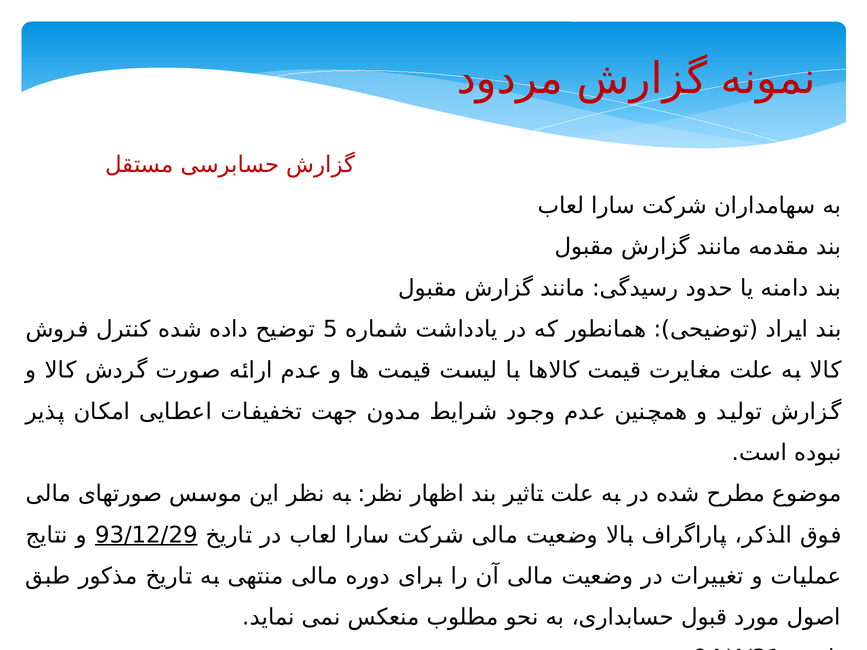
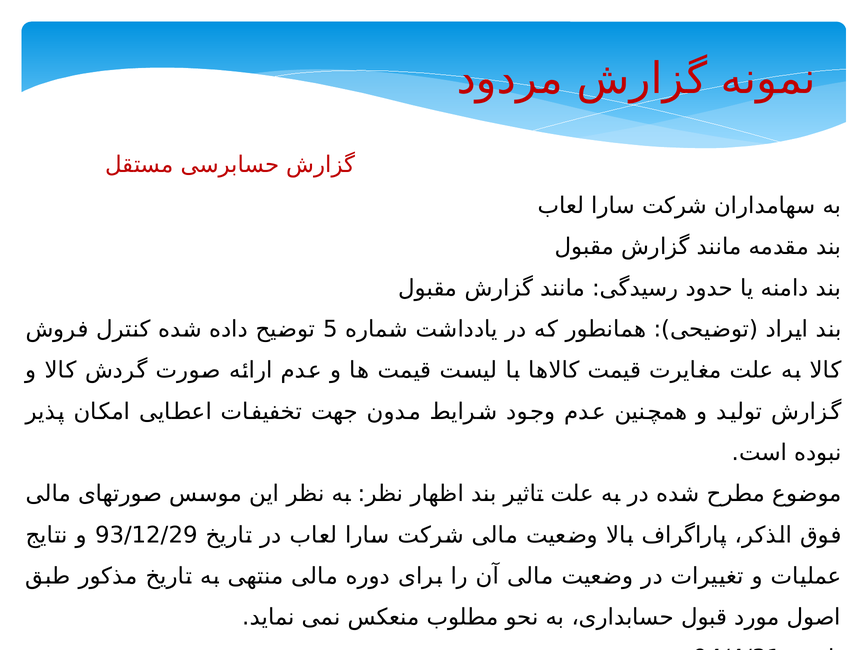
93/12/29 underline: present -> none
